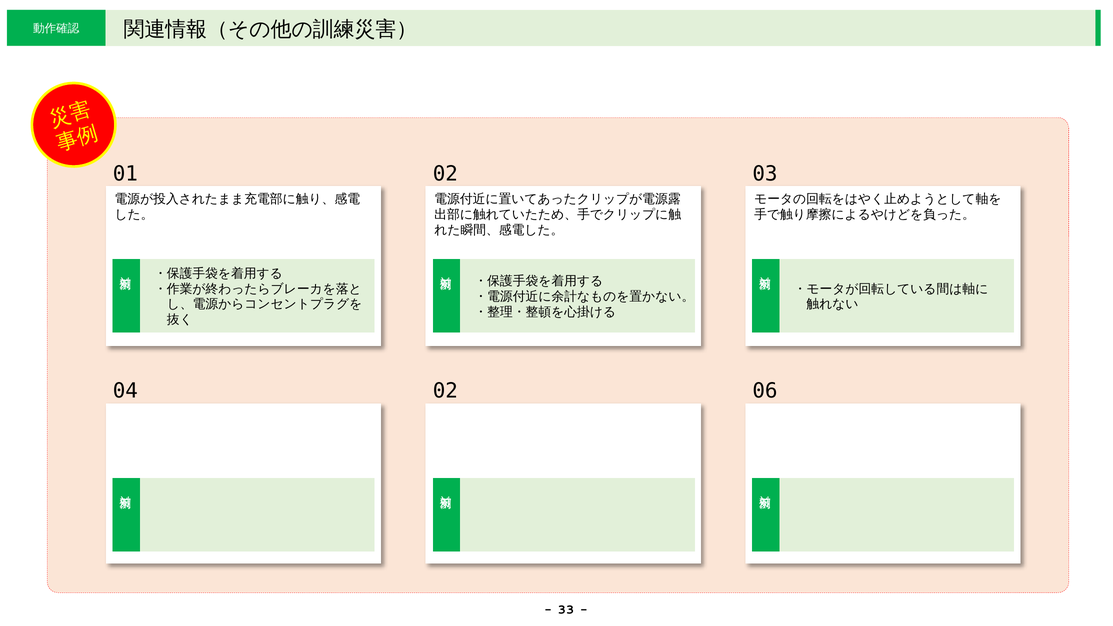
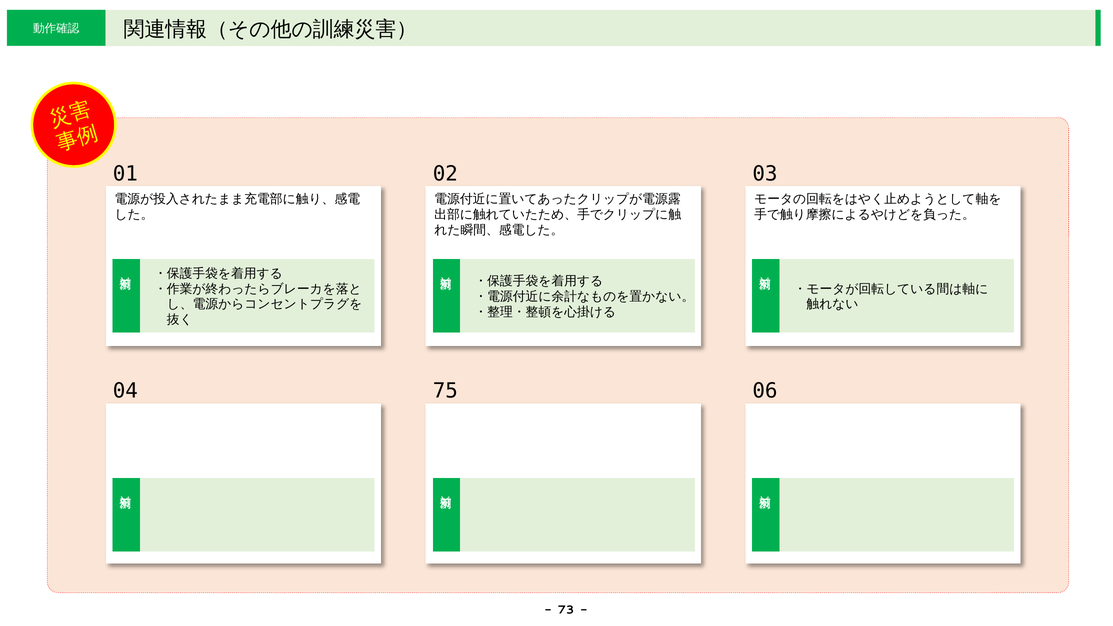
04 02: 02 -> 75
33: 33 -> 73
